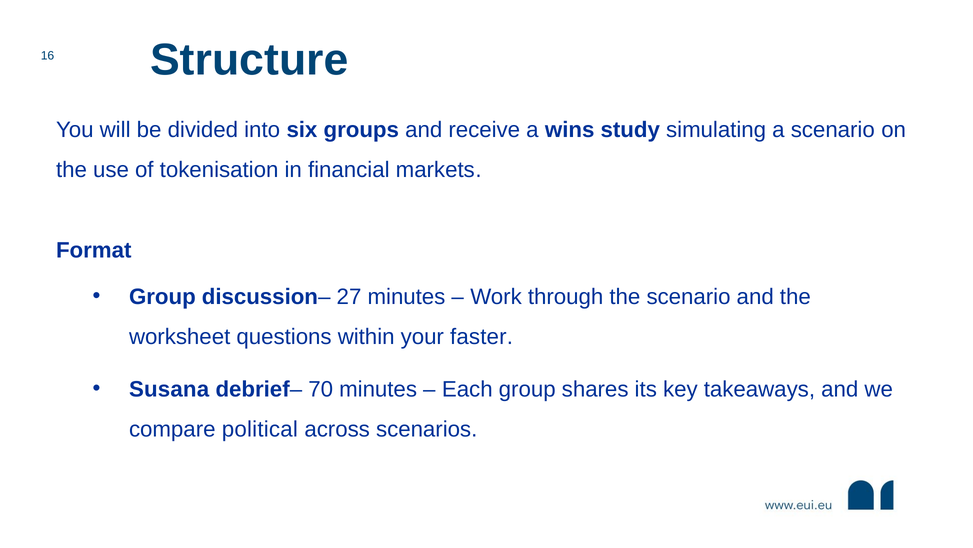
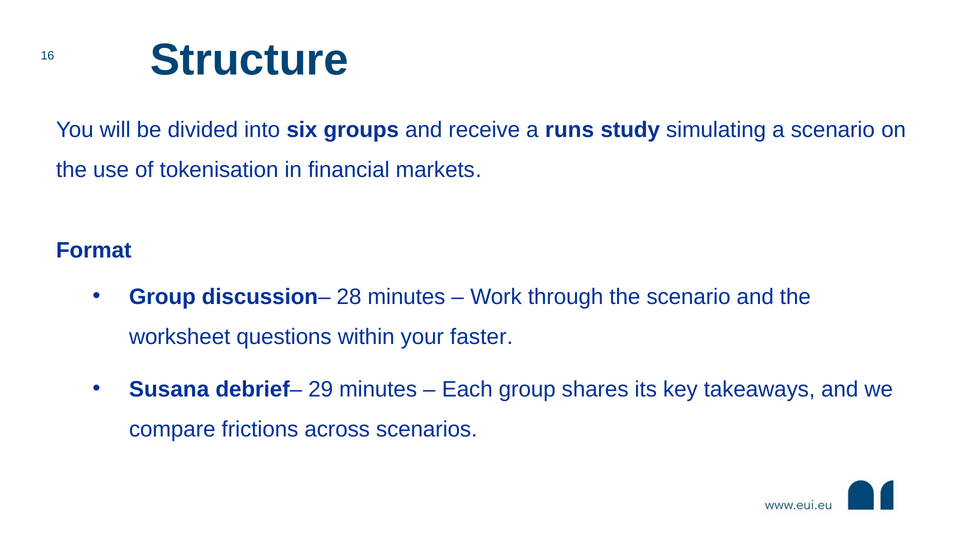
wins: wins -> runs
27: 27 -> 28
70: 70 -> 29
political: political -> frictions
